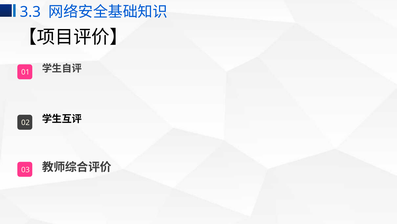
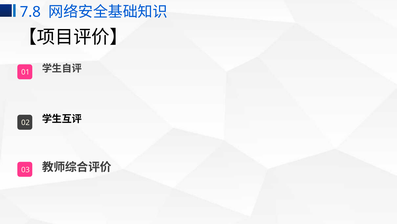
3.3: 3.3 -> 7.8
